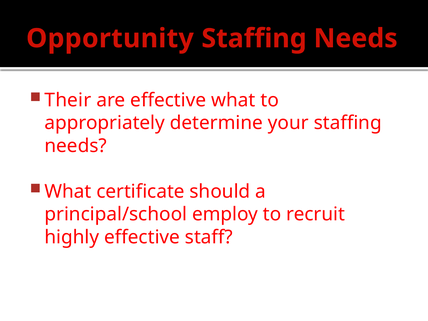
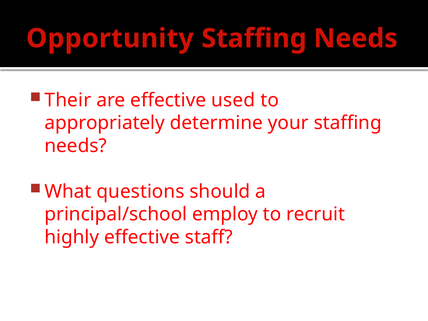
effective what: what -> used
certificate: certificate -> questions
